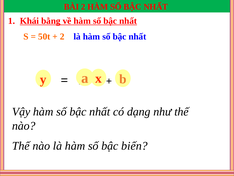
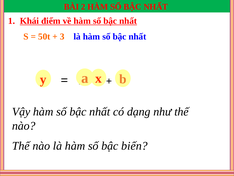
bằng: bằng -> điểm
2 at (62, 36): 2 -> 3
